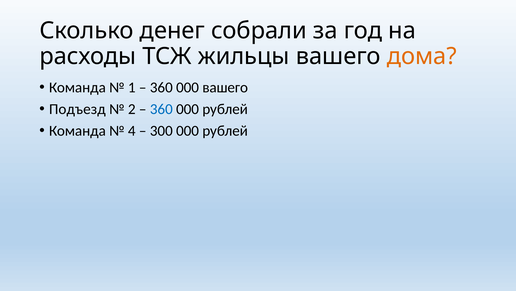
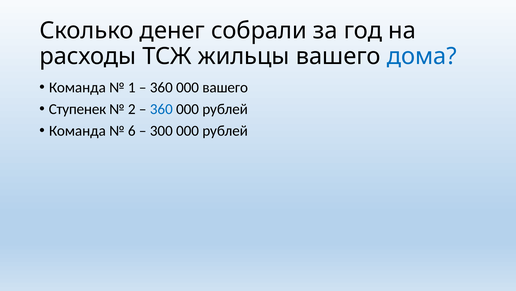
дома colour: orange -> blue
Подъезд: Подъезд -> Ступенек
4: 4 -> 6
